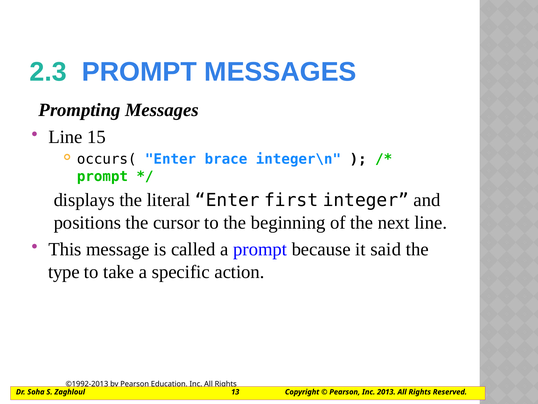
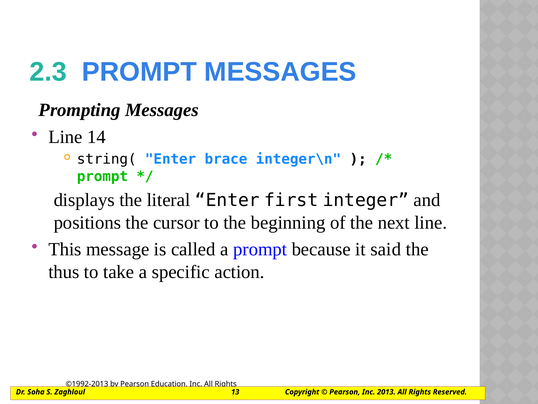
15: 15 -> 14
occurs(: occurs( -> string(
type: type -> thus
